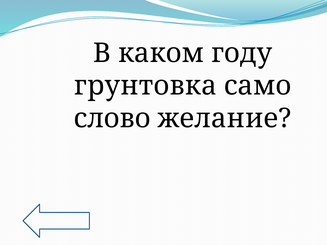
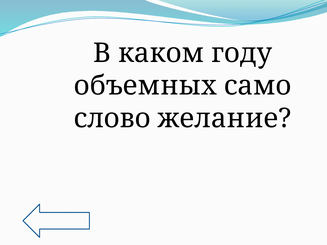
грунтовка: грунтовка -> объемных
